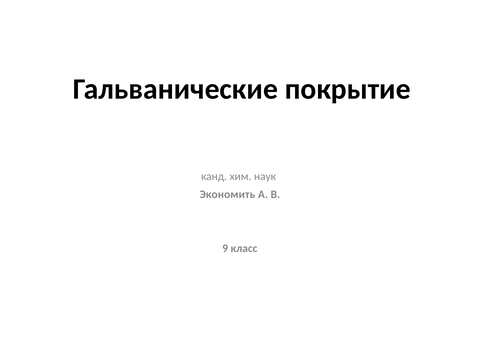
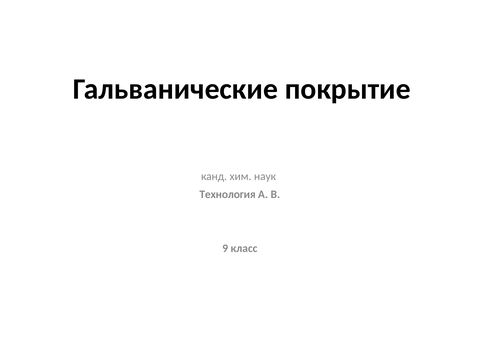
Экономить: Экономить -> Технология
